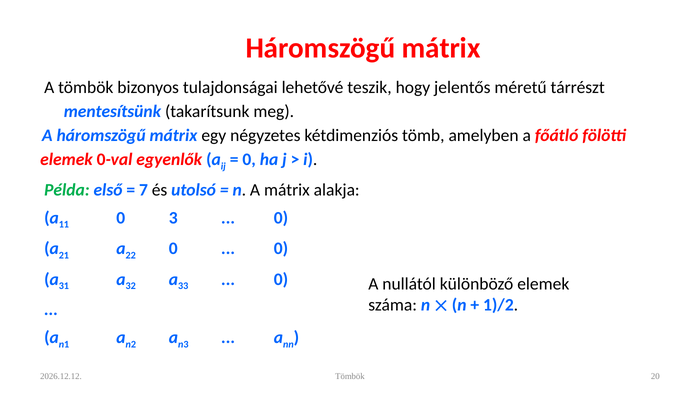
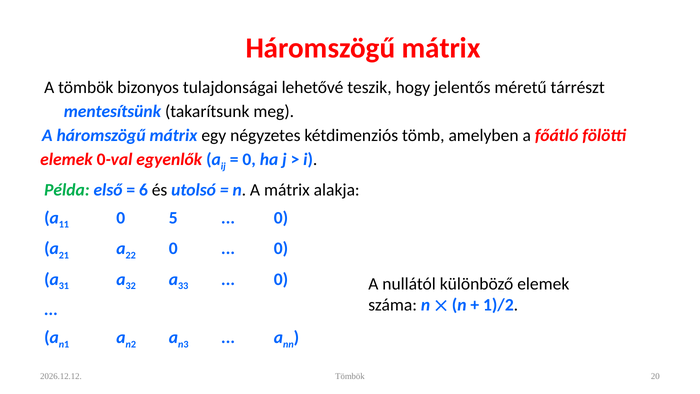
7: 7 -> 6
3: 3 -> 5
